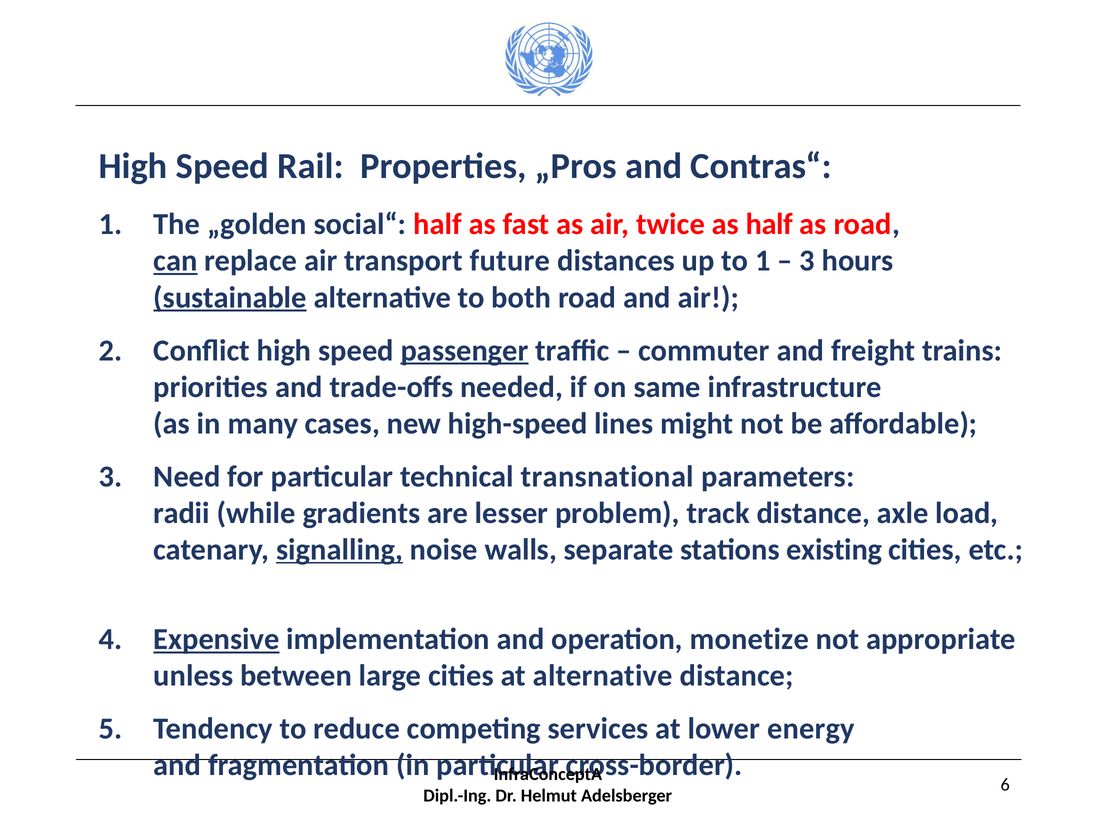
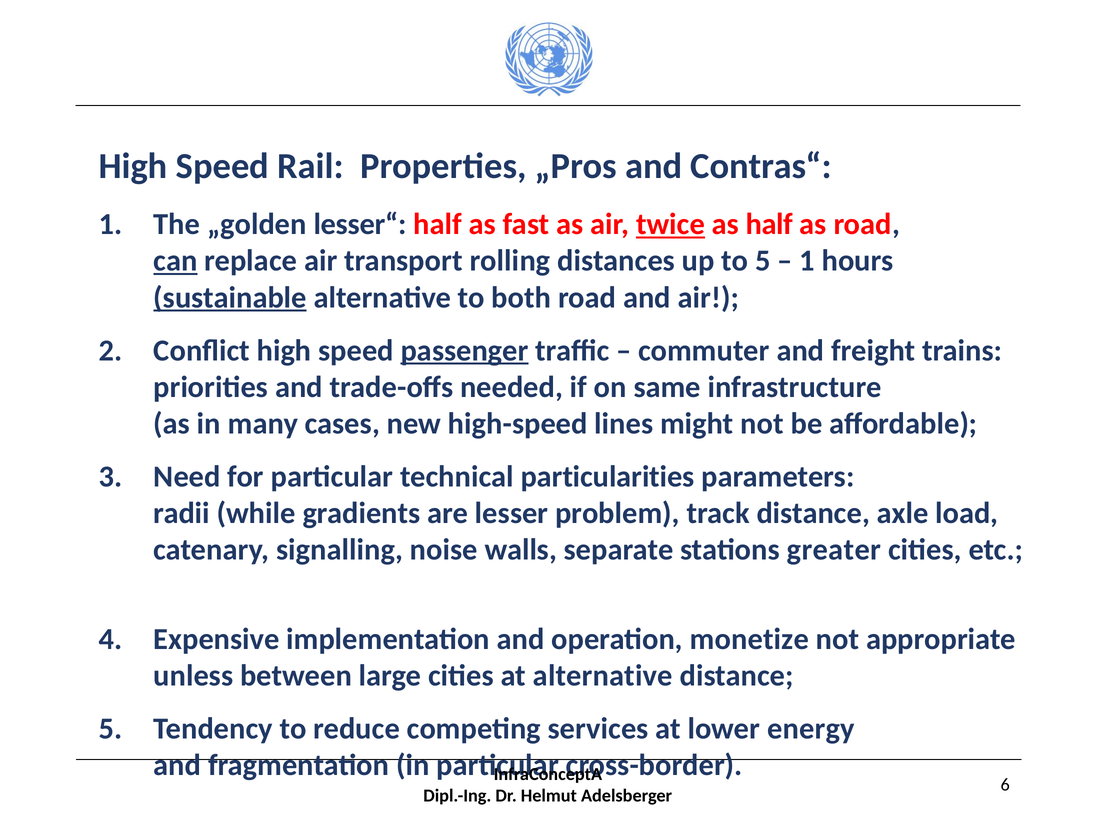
social“: social“ -> lesser“
twice underline: none -> present
future: future -> rolling
to 1: 1 -> 5
3 at (807, 261): 3 -> 1
transnational: transnational -> particularities
signalling underline: present -> none
existing: existing -> greater
Expensive underline: present -> none
